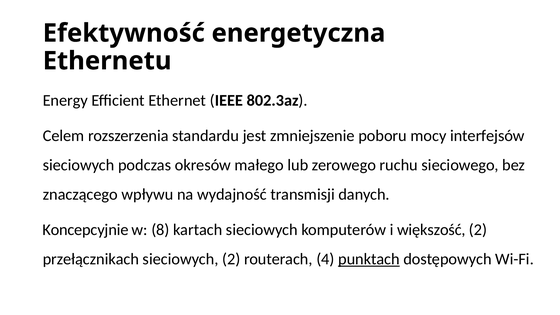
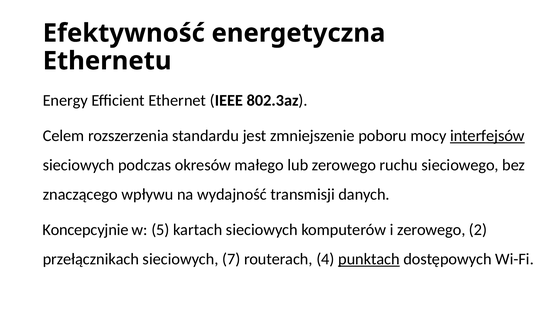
interfejsów underline: none -> present
8: 8 -> 5
i większość: większość -> zerowego
sieciowych 2: 2 -> 7
